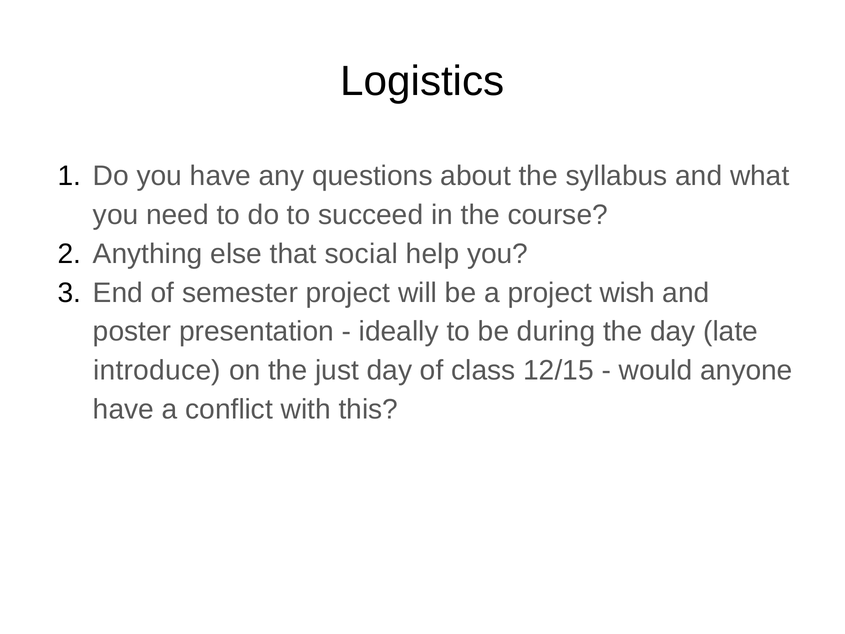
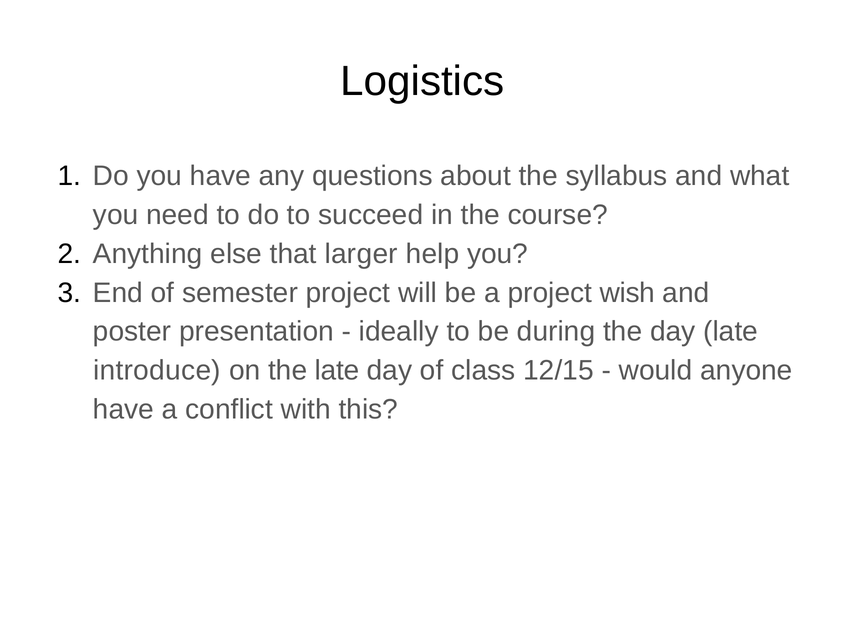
social: social -> larger
the just: just -> late
